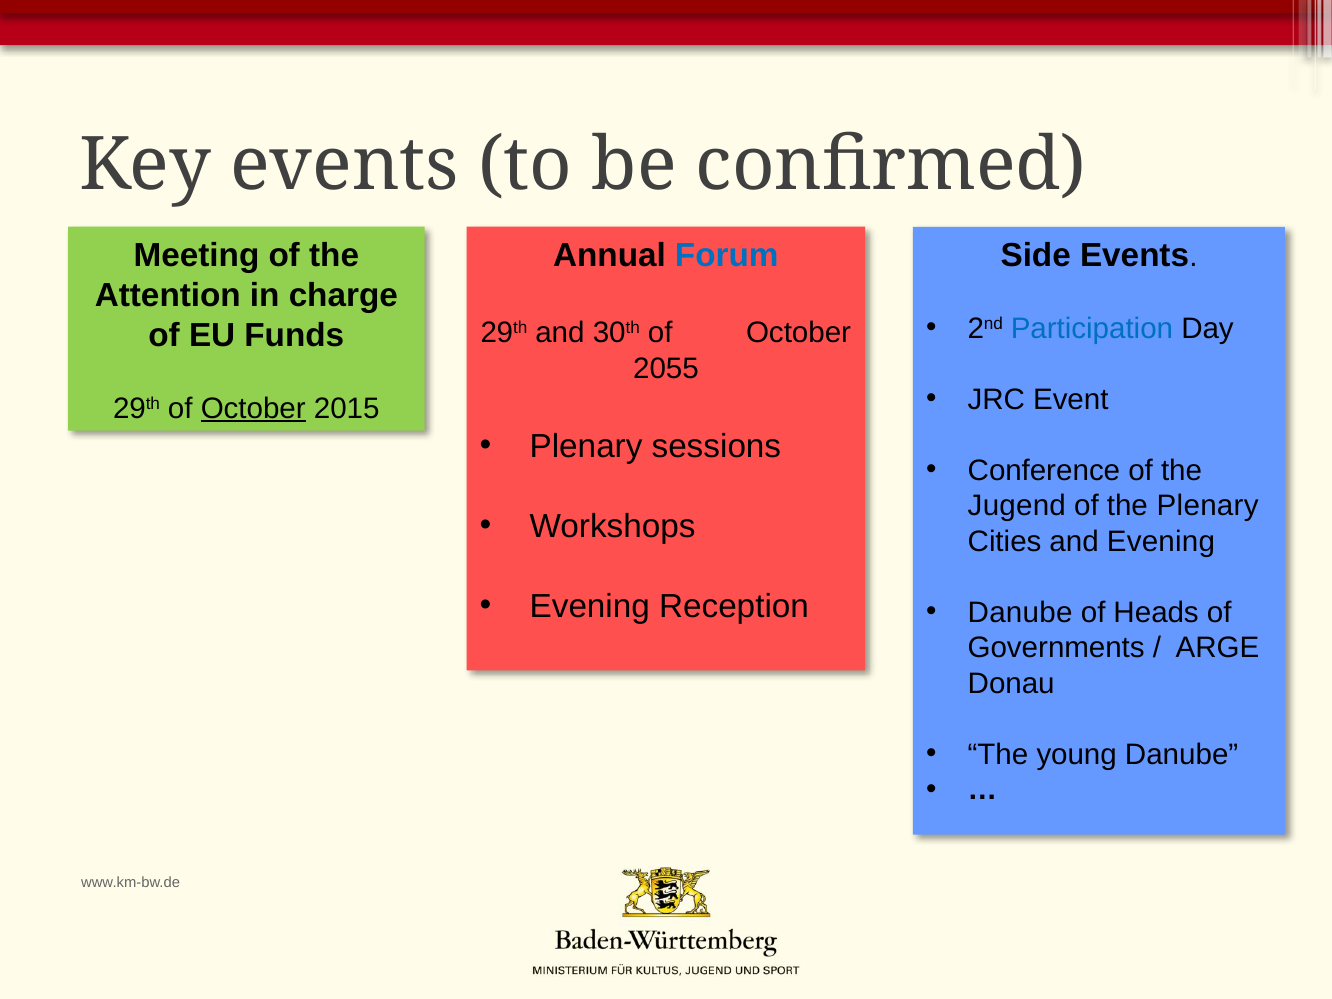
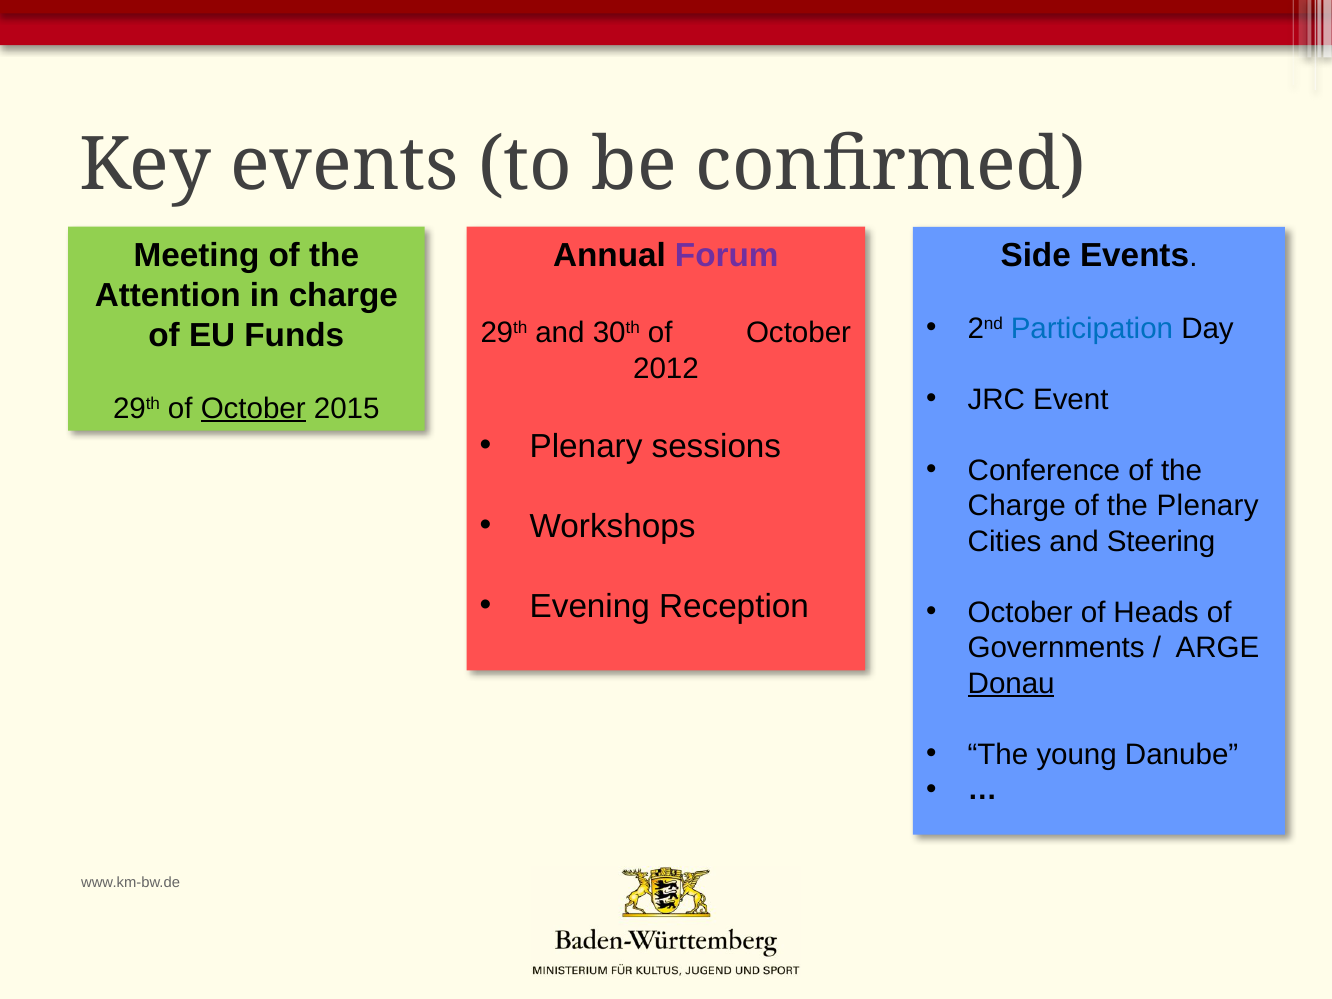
Forum colour: blue -> purple
2055: 2055 -> 2012
Jugend at (1017, 506): Jugend -> Charge
and Evening: Evening -> Steering
Danube at (1020, 613): Danube -> October
Donau underline: none -> present
